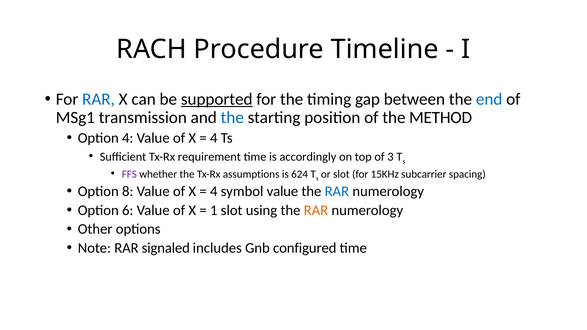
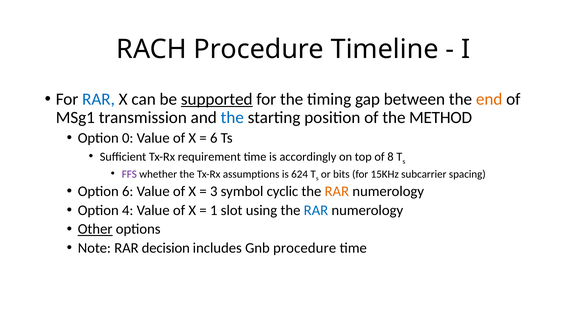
end colour: blue -> orange
Option 4: 4 -> 0
4 at (214, 138): 4 -> 6
3: 3 -> 8
or slot: slot -> bits
Option 8: 8 -> 6
4 at (214, 191): 4 -> 3
symbol value: value -> cyclic
RAR at (337, 191) colour: blue -> orange
6: 6 -> 4
RAR at (316, 210) colour: orange -> blue
Other underline: none -> present
signaled: signaled -> decision
Gnb configured: configured -> procedure
